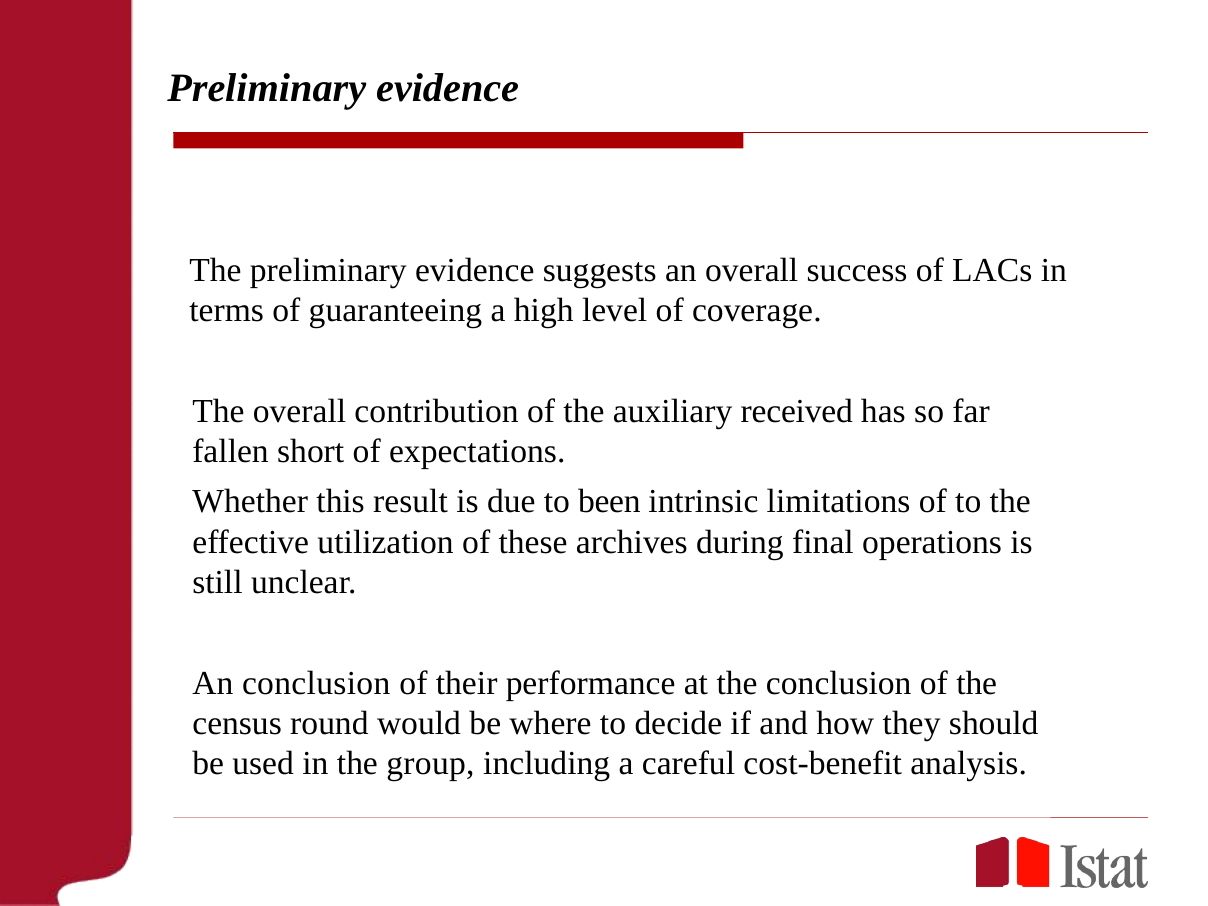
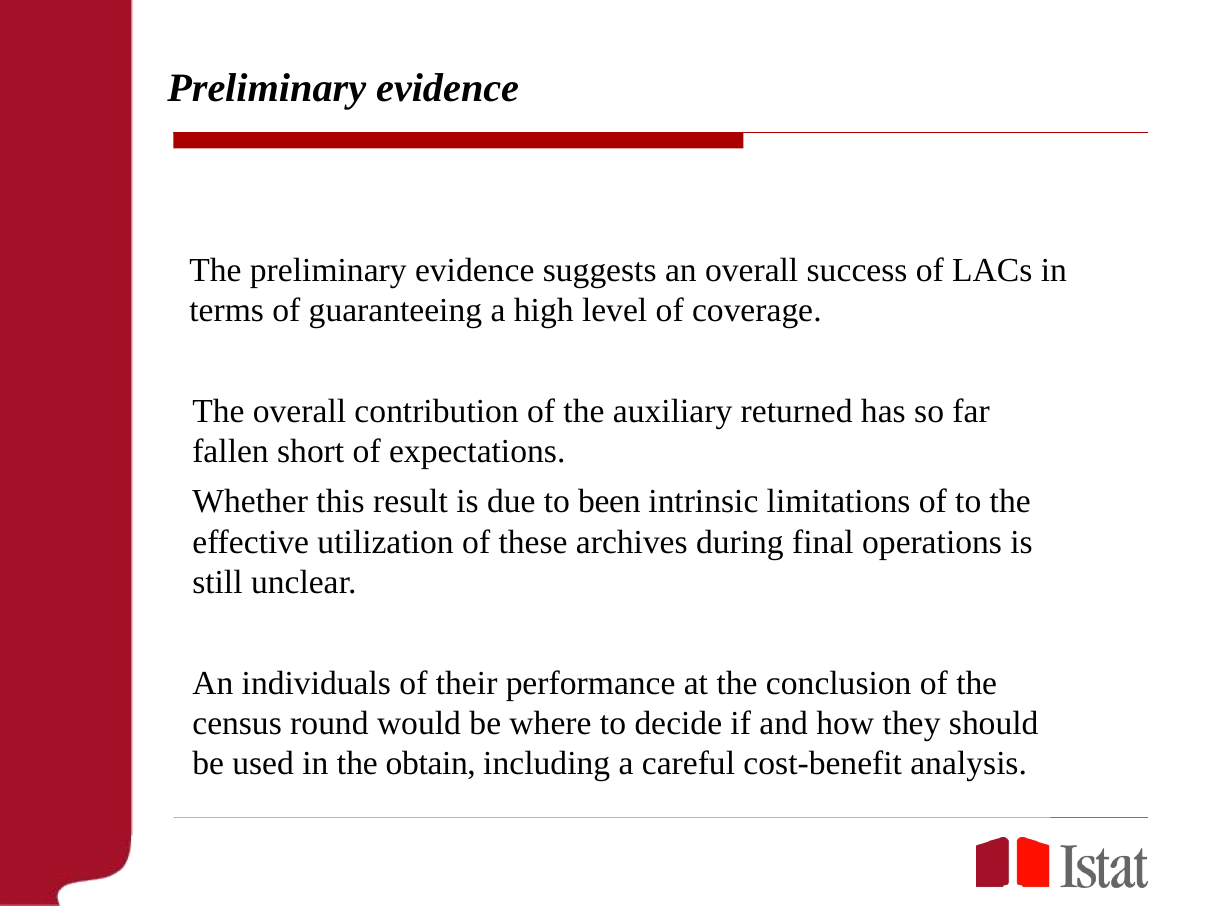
received: received -> returned
An conclusion: conclusion -> individuals
group: group -> obtain
